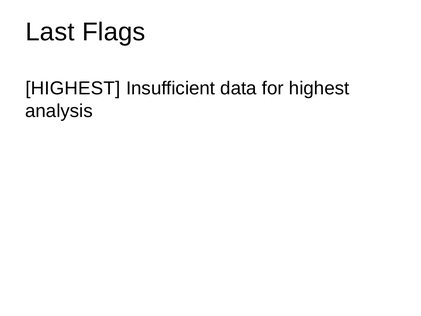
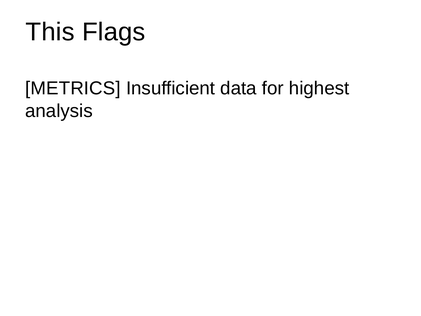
Last: Last -> This
HIGHEST at (73, 88): HIGHEST -> METRICS
